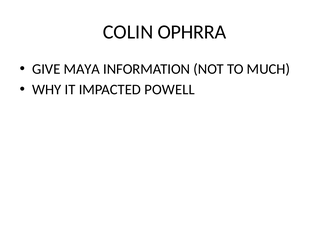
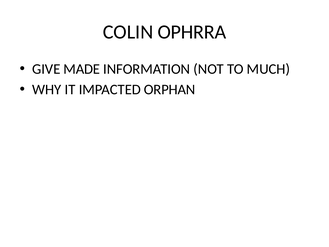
MAYA: MAYA -> MADE
POWELL: POWELL -> ORPHAN
